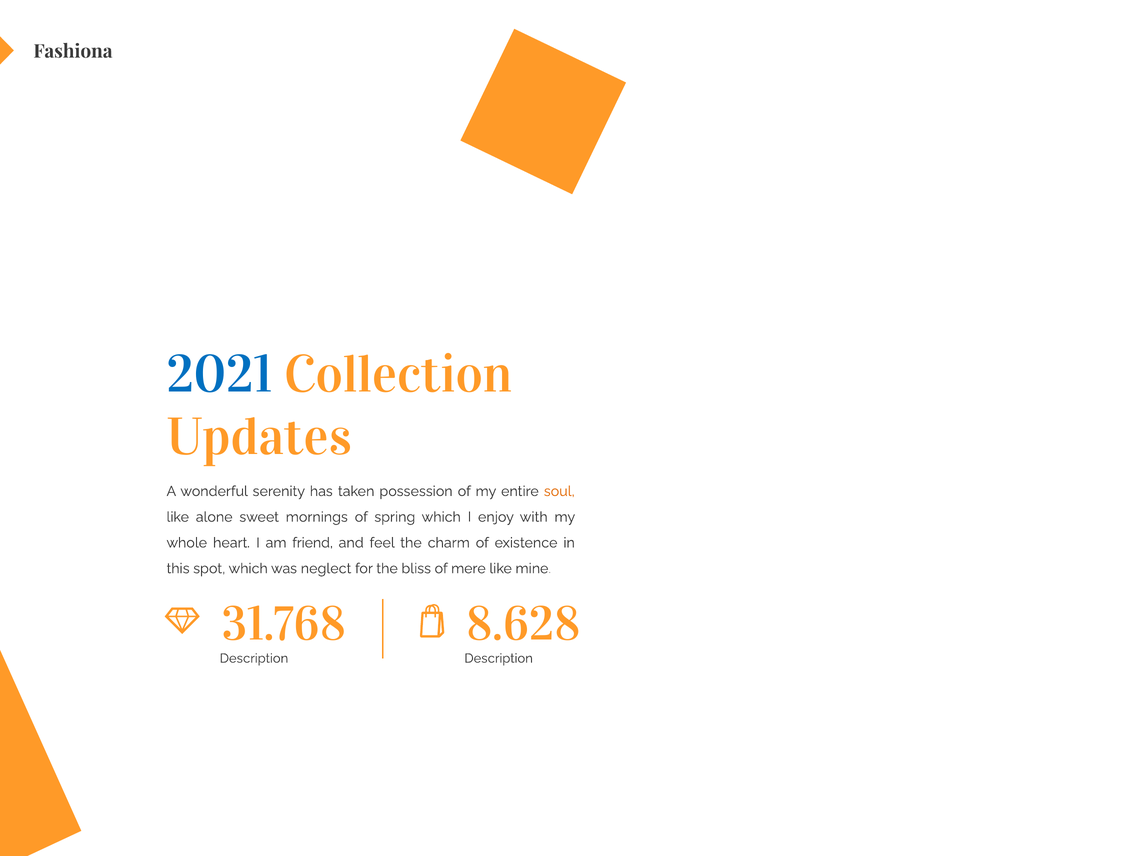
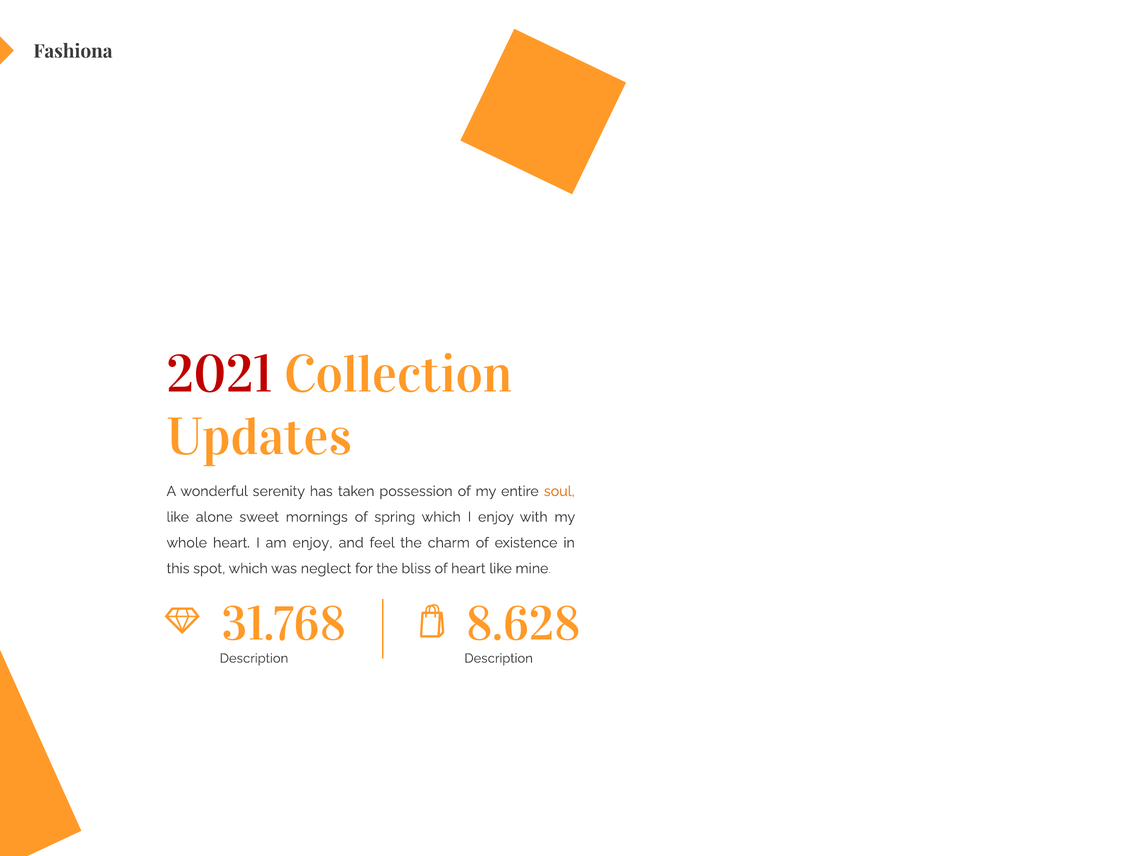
2021 colour: blue -> red
am friend: friend -> enjoy
of mere: mere -> heart
